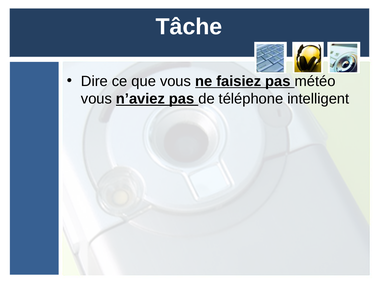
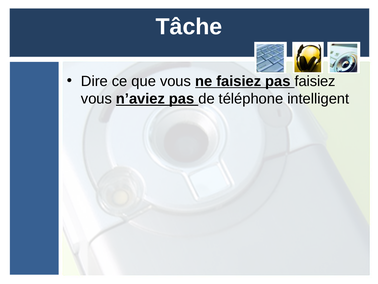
pas météo: météo -> faisiez
